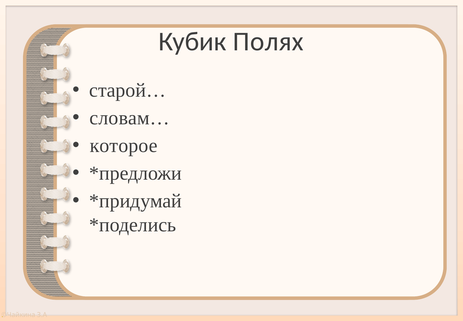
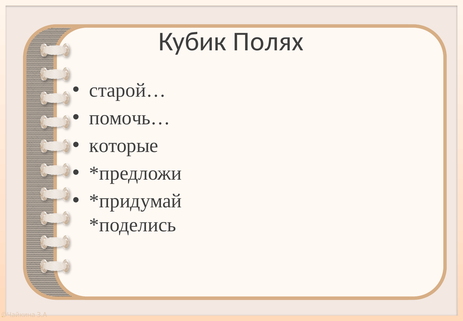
словам…: словам… -> помочь…
которое: которое -> которые
